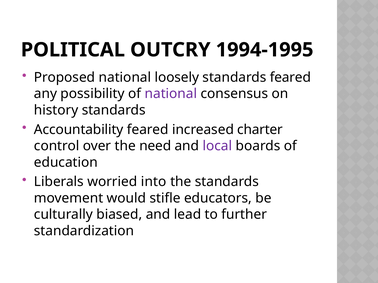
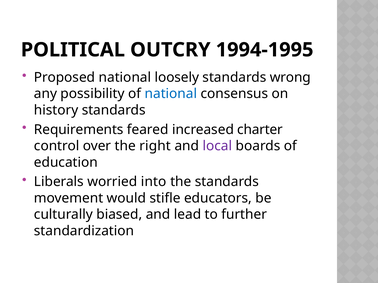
standards feared: feared -> wrong
national at (171, 94) colour: purple -> blue
Accountability: Accountability -> Requirements
need: need -> right
